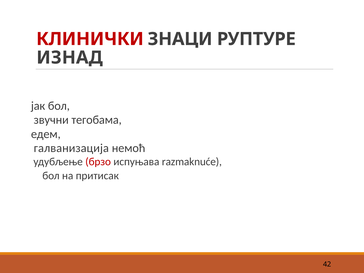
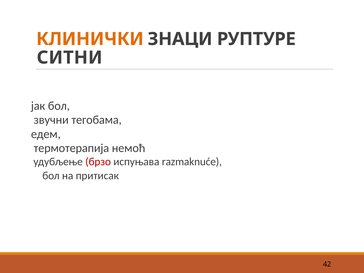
КЛИНИЧКИ colour: red -> orange
ИЗНАД: ИЗНАД -> СИТНИ
галванизација: галванизација -> термотерапија
